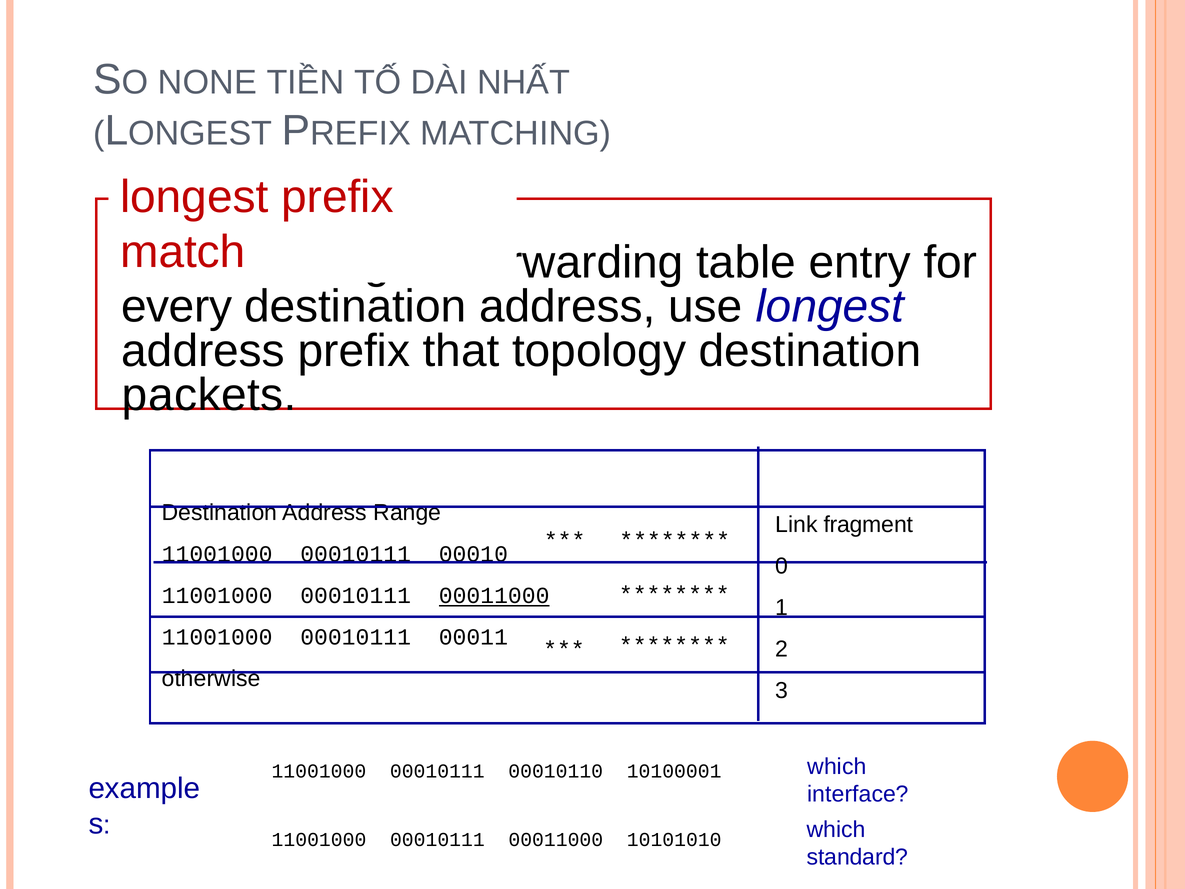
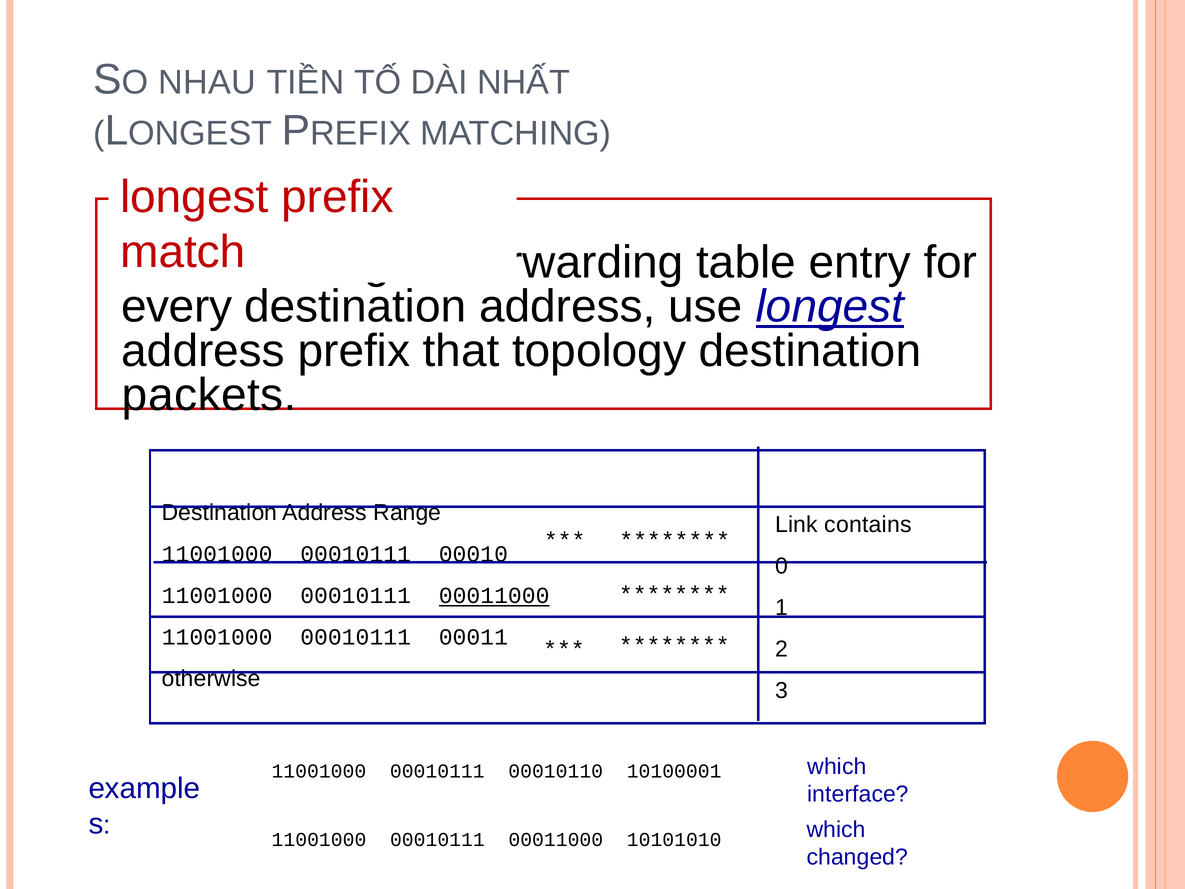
NONE: NONE -> NHAU
longest at (830, 307) underline: none -> present
fragment: fragment -> contains
standard: standard -> changed
